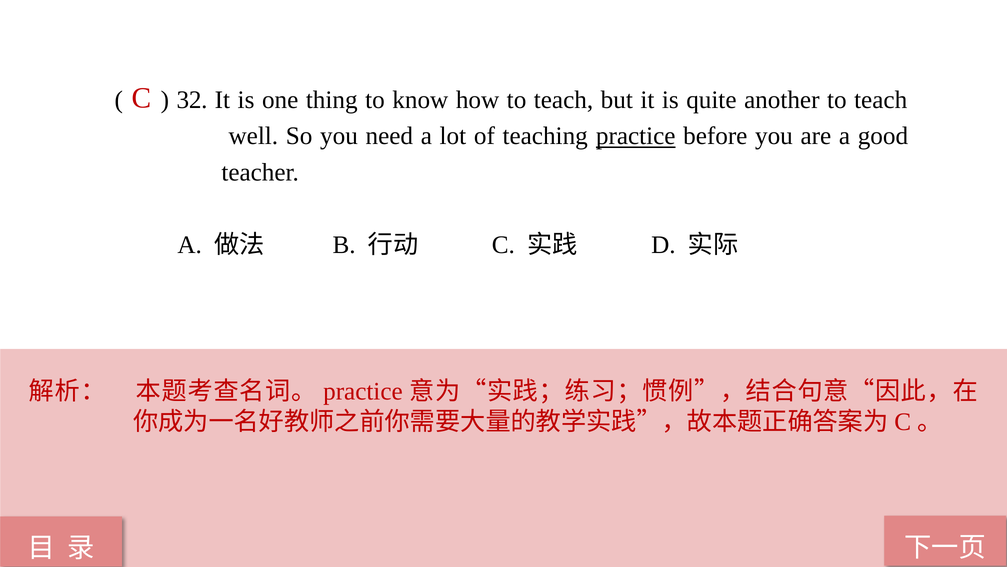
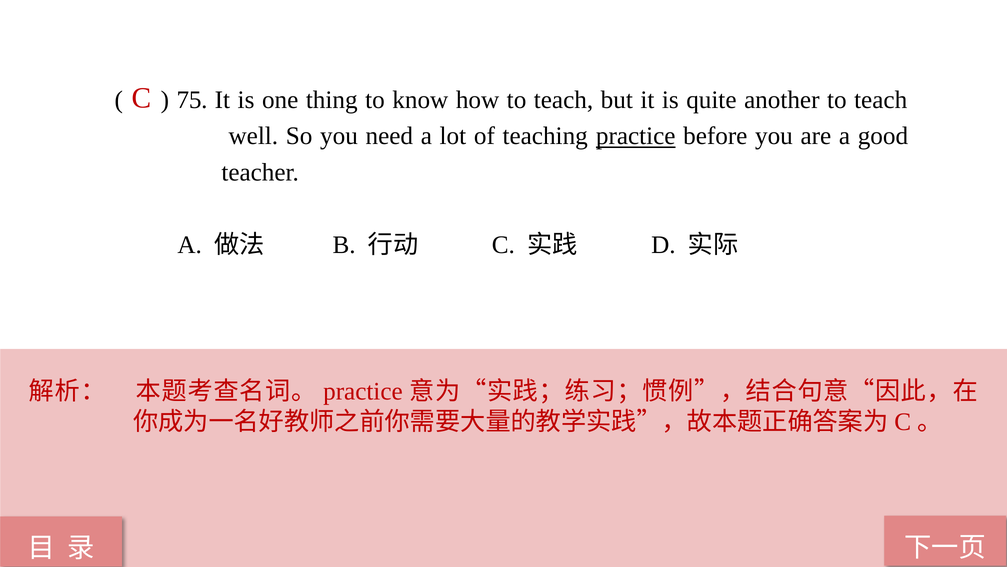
32: 32 -> 75
